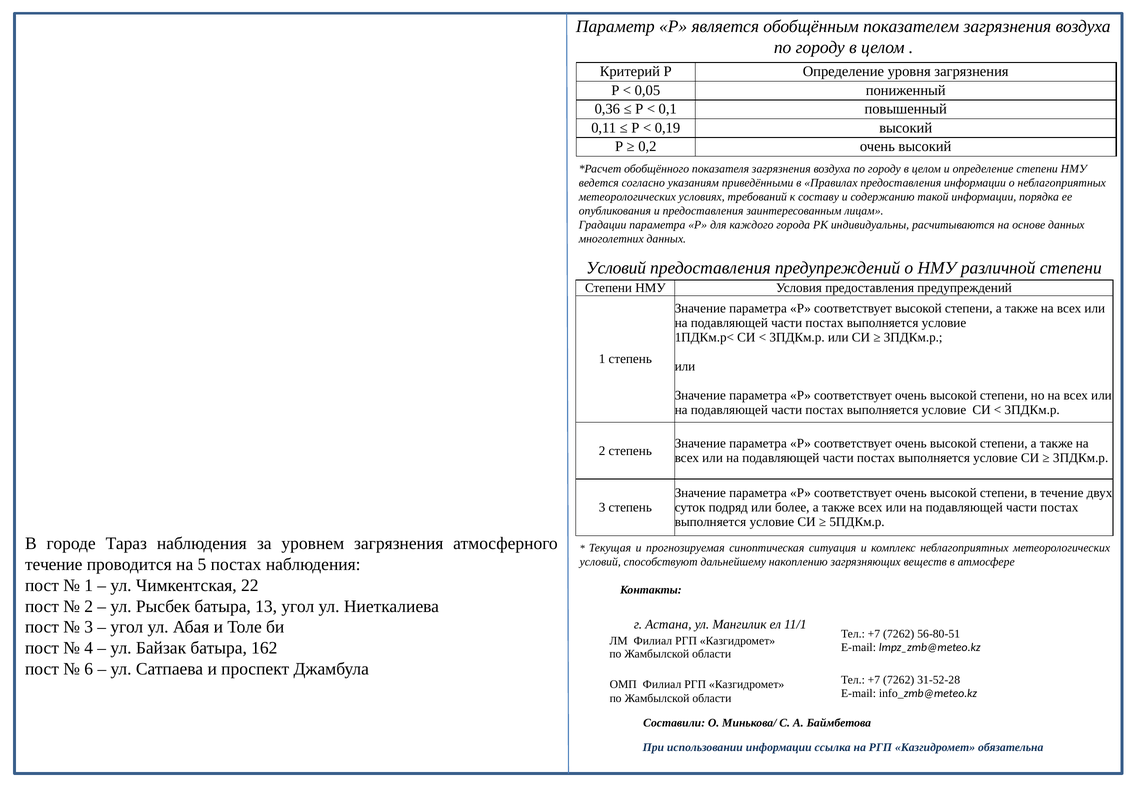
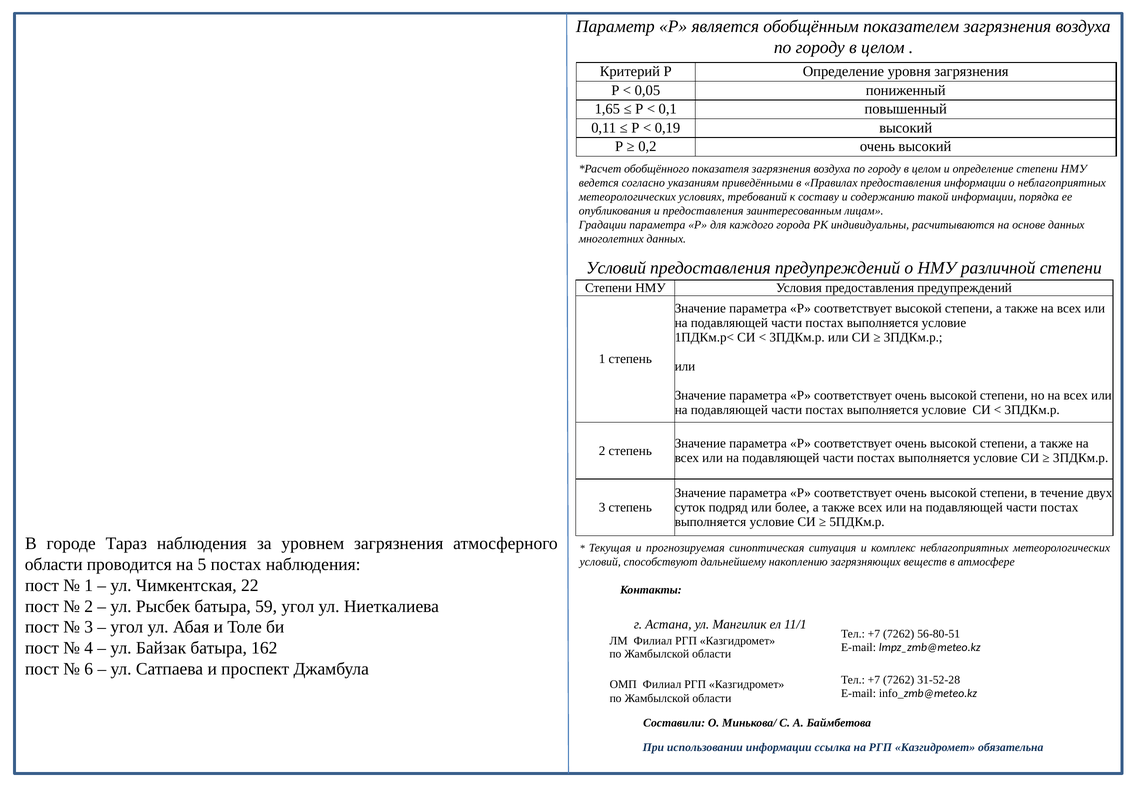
0,36: 0,36 -> 1,65
течение at (54, 564): течение -> области
13: 13 -> 59
